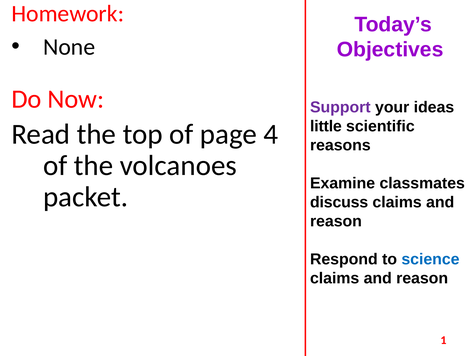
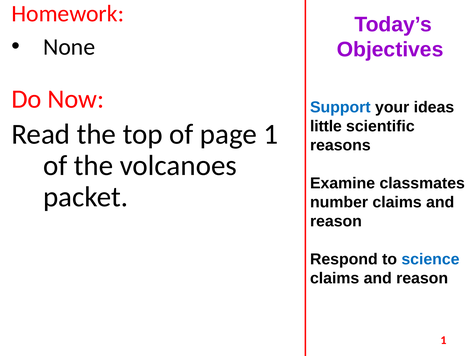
Support colour: purple -> blue
page 4: 4 -> 1
discuss: discuss -> number
